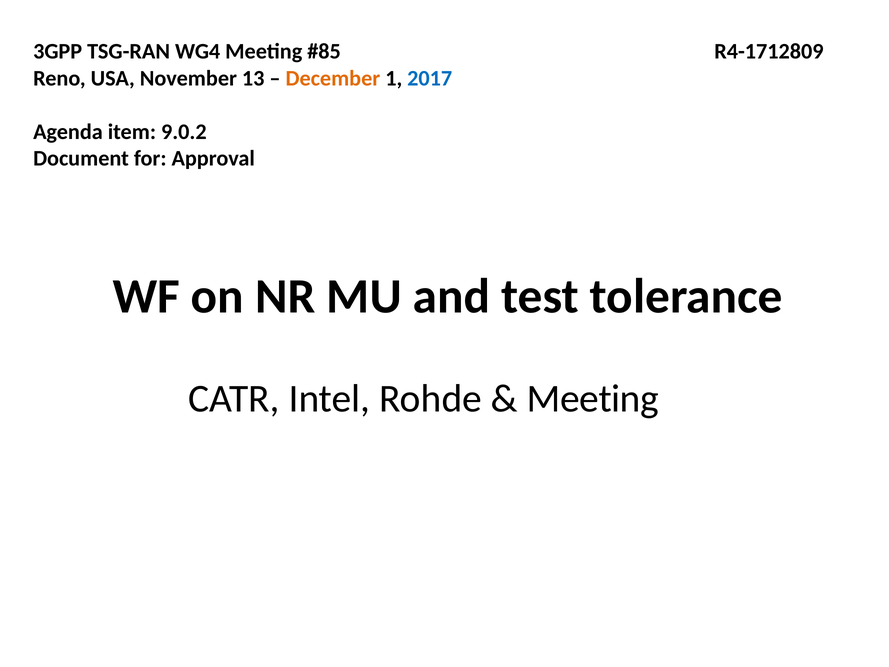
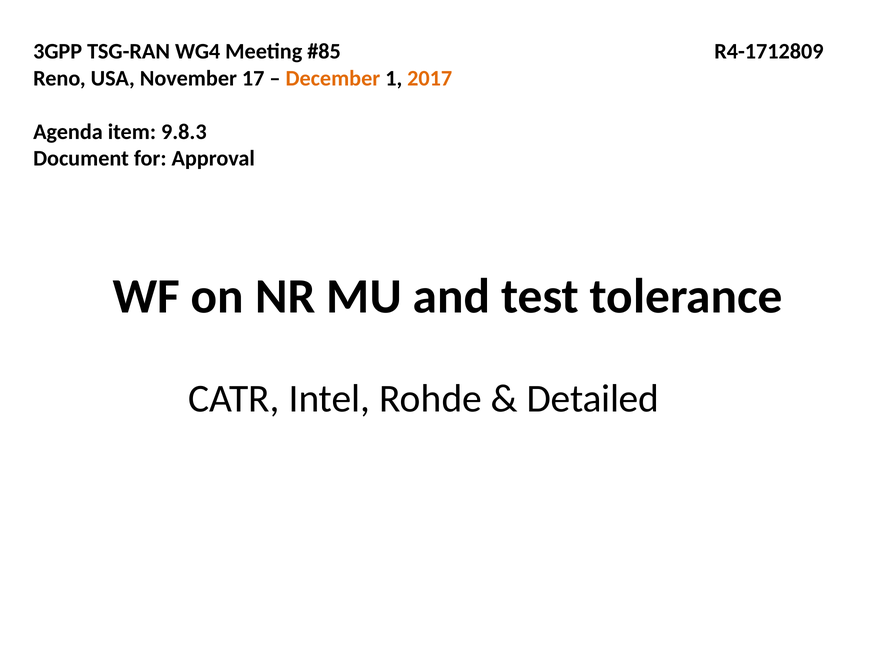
13: 13 -> 17
2017 colour: blue -> orange
9.0.2: 9.0.2 -> 9.8.3
Meeting at (593, 399): Meeting -> Detailed
